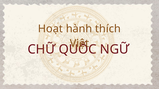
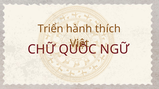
Hoạt: Hoạt -> Triển
